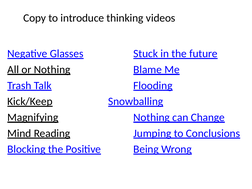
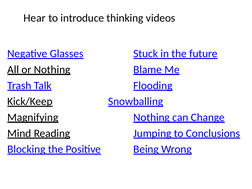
Copy: Copy -> Hear
